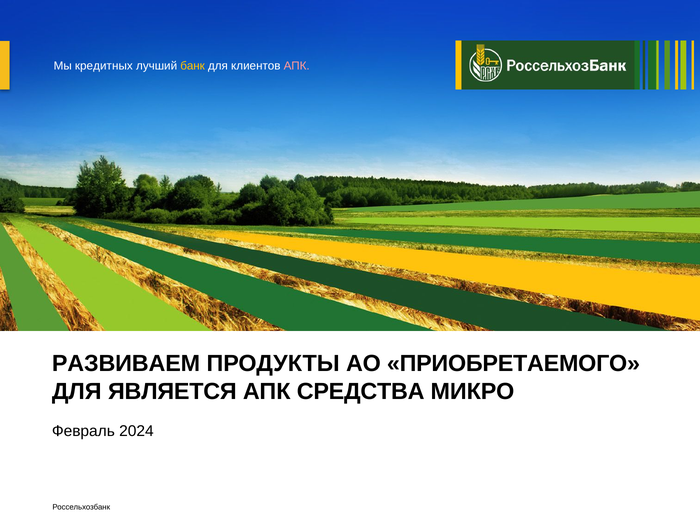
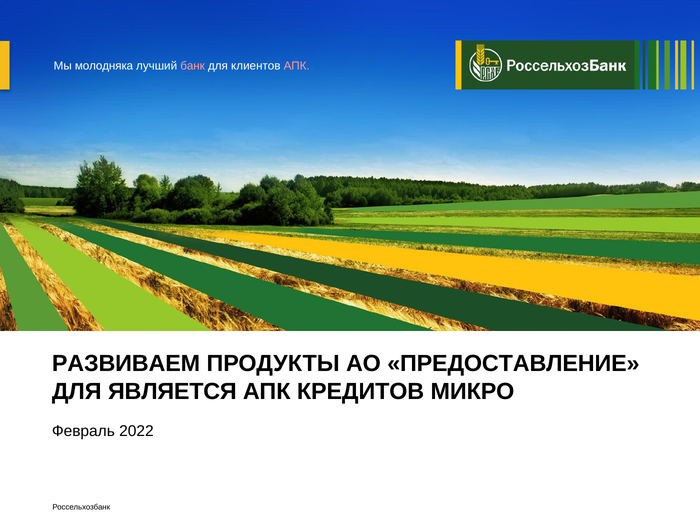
кредитных: кредитных -> молодняка
банк colour: yellow -> pink
ПРИОБРЕТАЕМОГО: ПРИОБРЕТАЕМОГО -> ПРЕДОСТАВЛЕНИЕ
СРЕДСТВА: СРЕДСТВА -> КРЕДИТОВ
2024: 2024 -> 2022
